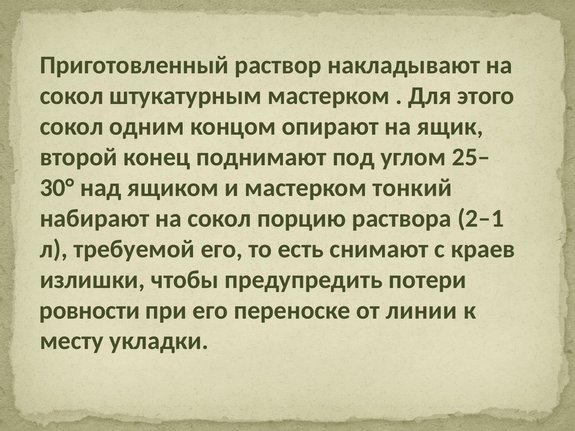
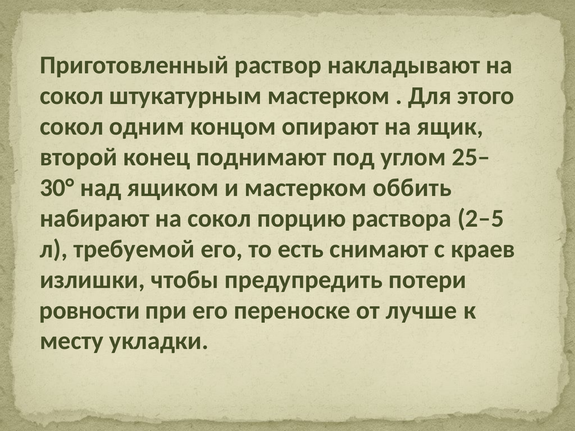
тонкий: тонкий -> оббить
2–1: 2–1 -> 2–5
линии: линии -> лучше
